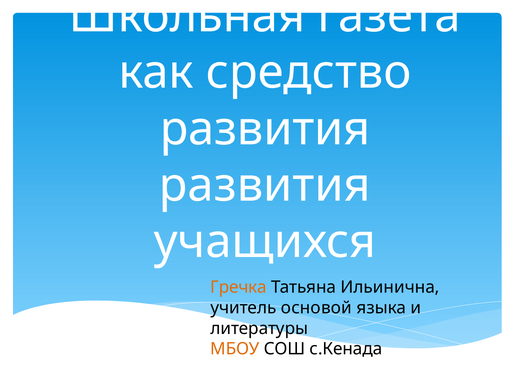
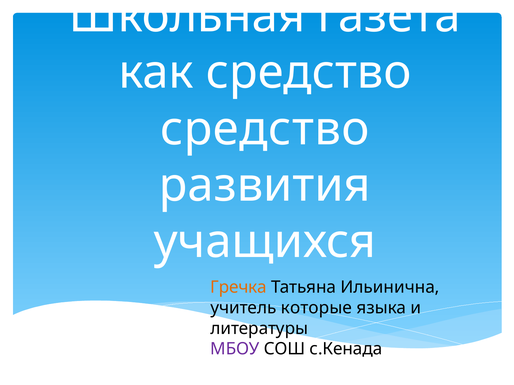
развития at (265, 129): развития -> средство
основой: основой -> которые
МБОУ colour: orange -> purple
